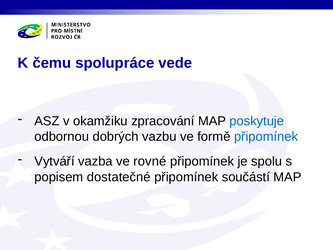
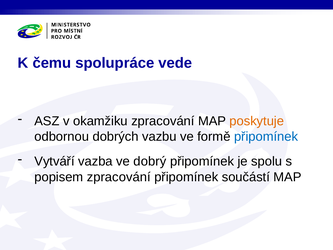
poskytuje colour: blue -> orange
rovné: rovné -> dobrý
popisem dostatečné: dostatečné -> zpracování
